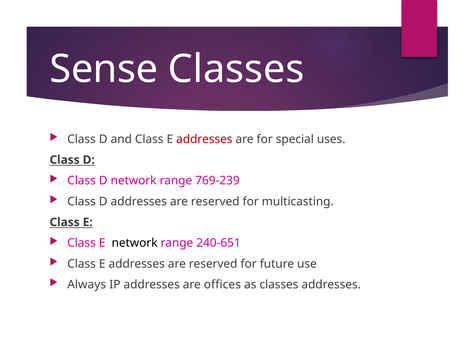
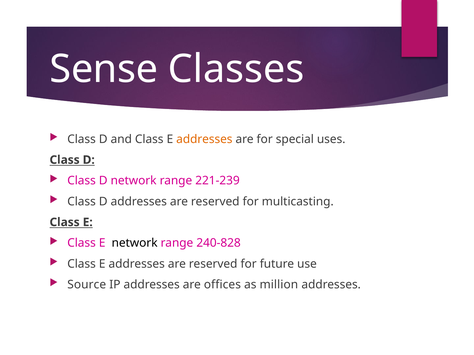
addresses at (204, 139) colour: red -> orange
769-239: 769-239 -> 221-239
240-651: 240-651 -> 240-828
Always: Always -> Source
as classes: classes -> million
